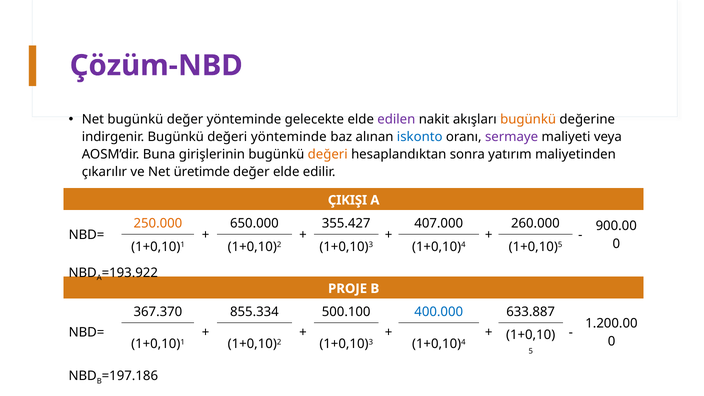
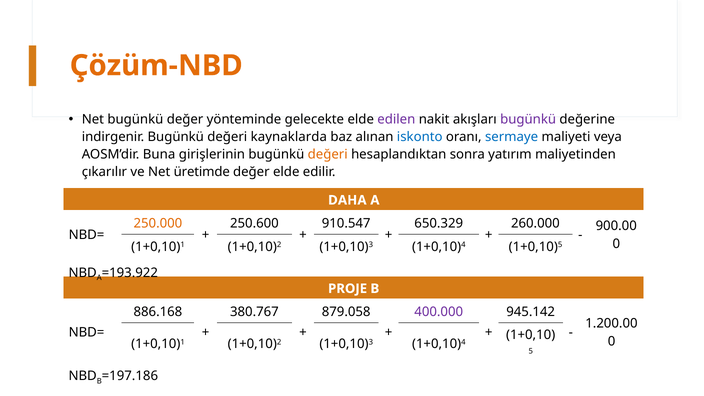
Çözüm-NBD colour: purple -> orange
bugünkü at (528, 120) colour: orange -> purple
değeri yönteminde: yönteminde -> kaynaklarda
sermaye colour: purple -> blue
ÇIKIŞI: ÇIKIŞI -> DAHA
650.000: 650.000 -> 250.600
355.427: 355.427 -> 910.547
407.000: 407.000 -> 650.329
367.370: 367.370 -> 886.168
855.334: 855.334 -> 380.767
500.100: 500.100 -> 879.058
400.000 colour: blue -> purple
633.887: 633.887 -> 945.142
